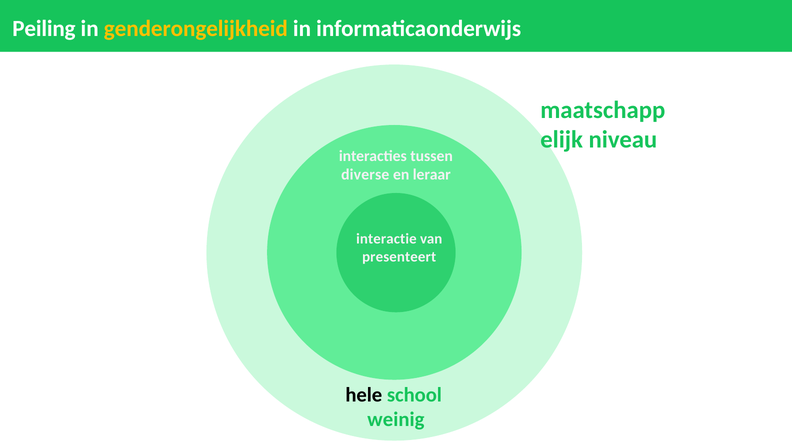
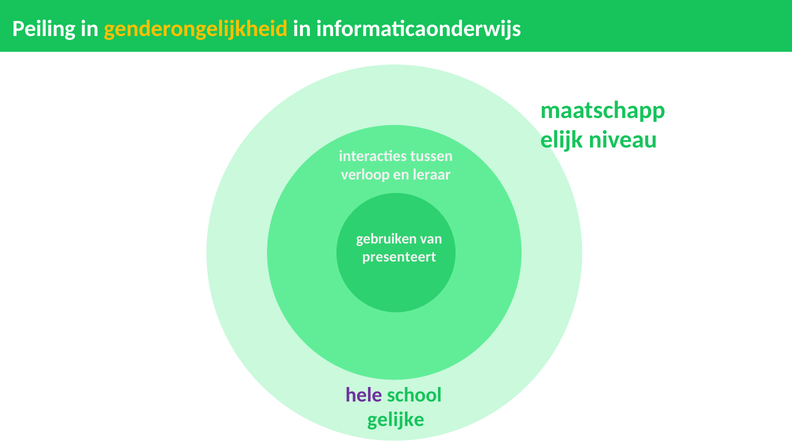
diverse: diverse -> verloop
interactie: interactie -> gebruiken
hele colour: black -> purple
weinig: weinig -> gelijke
